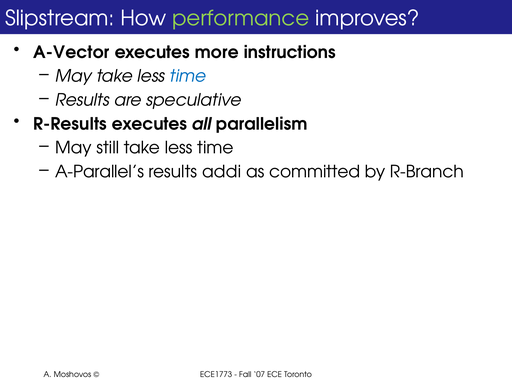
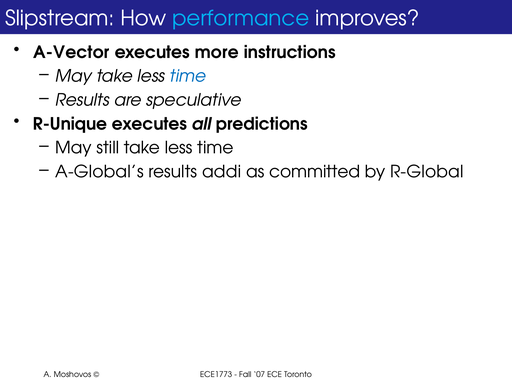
performance colour: light green -> light blue
R-Results: R-Results -> R-Unique
parallelism: parallelism -> predictions
A-Parallel’s: A-Parallel’s -> A-Global’s
R-Branch: R-Branch -> R-Global
